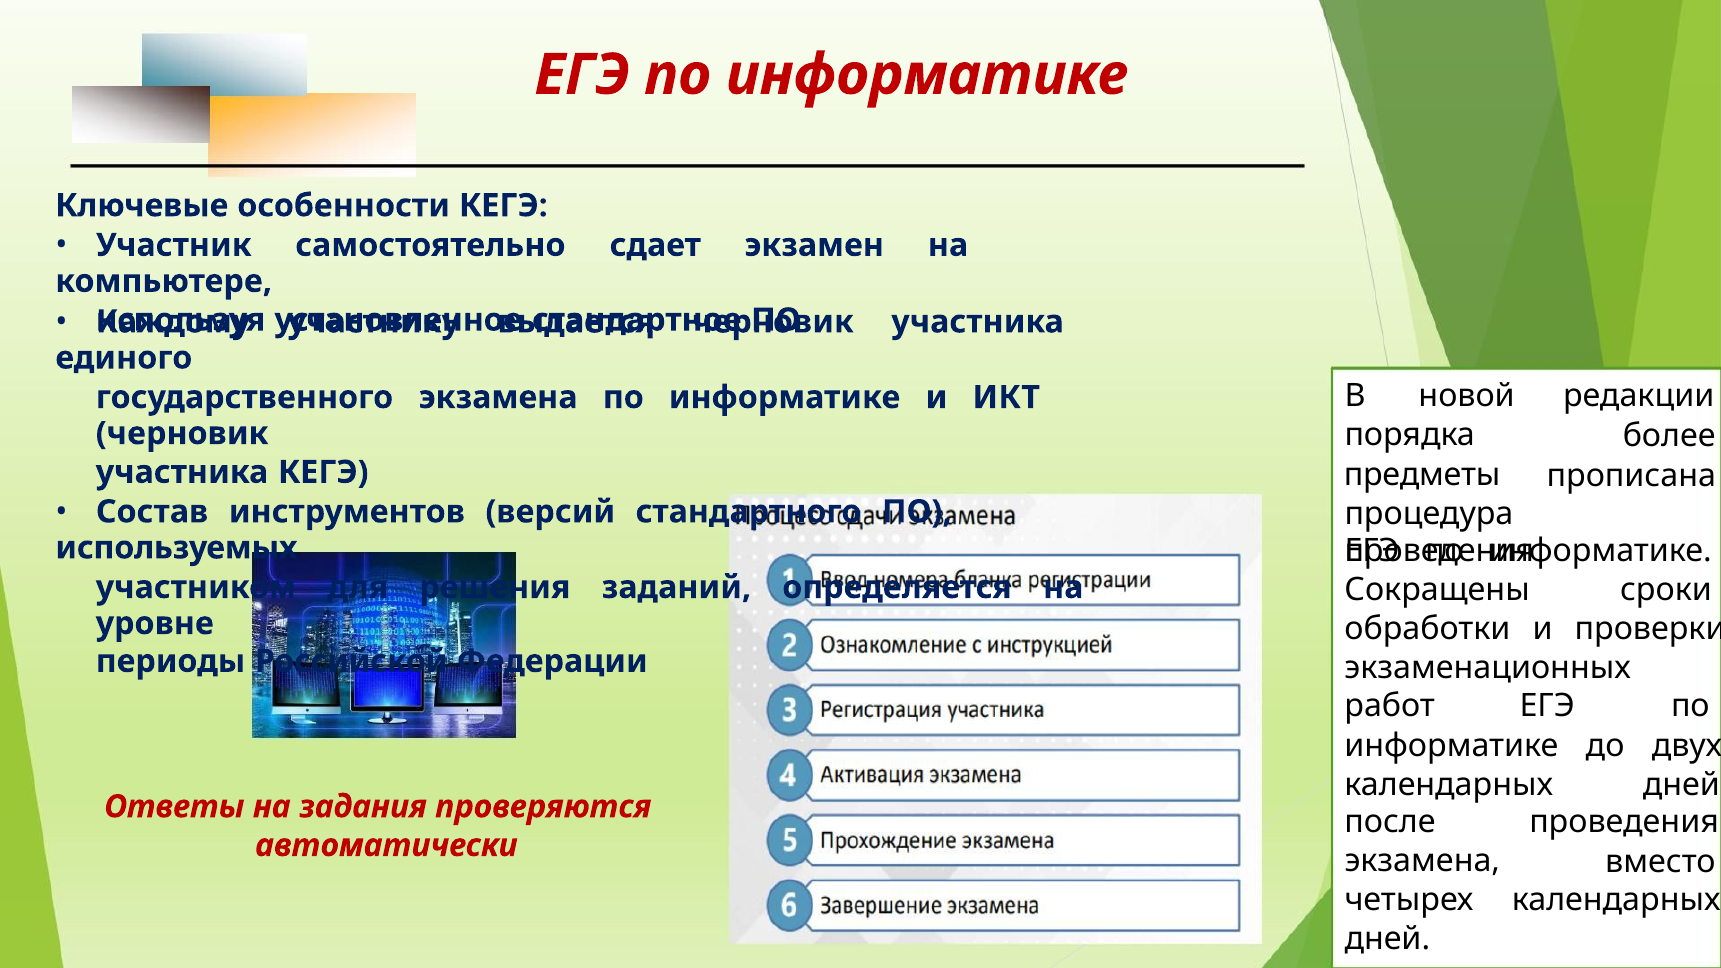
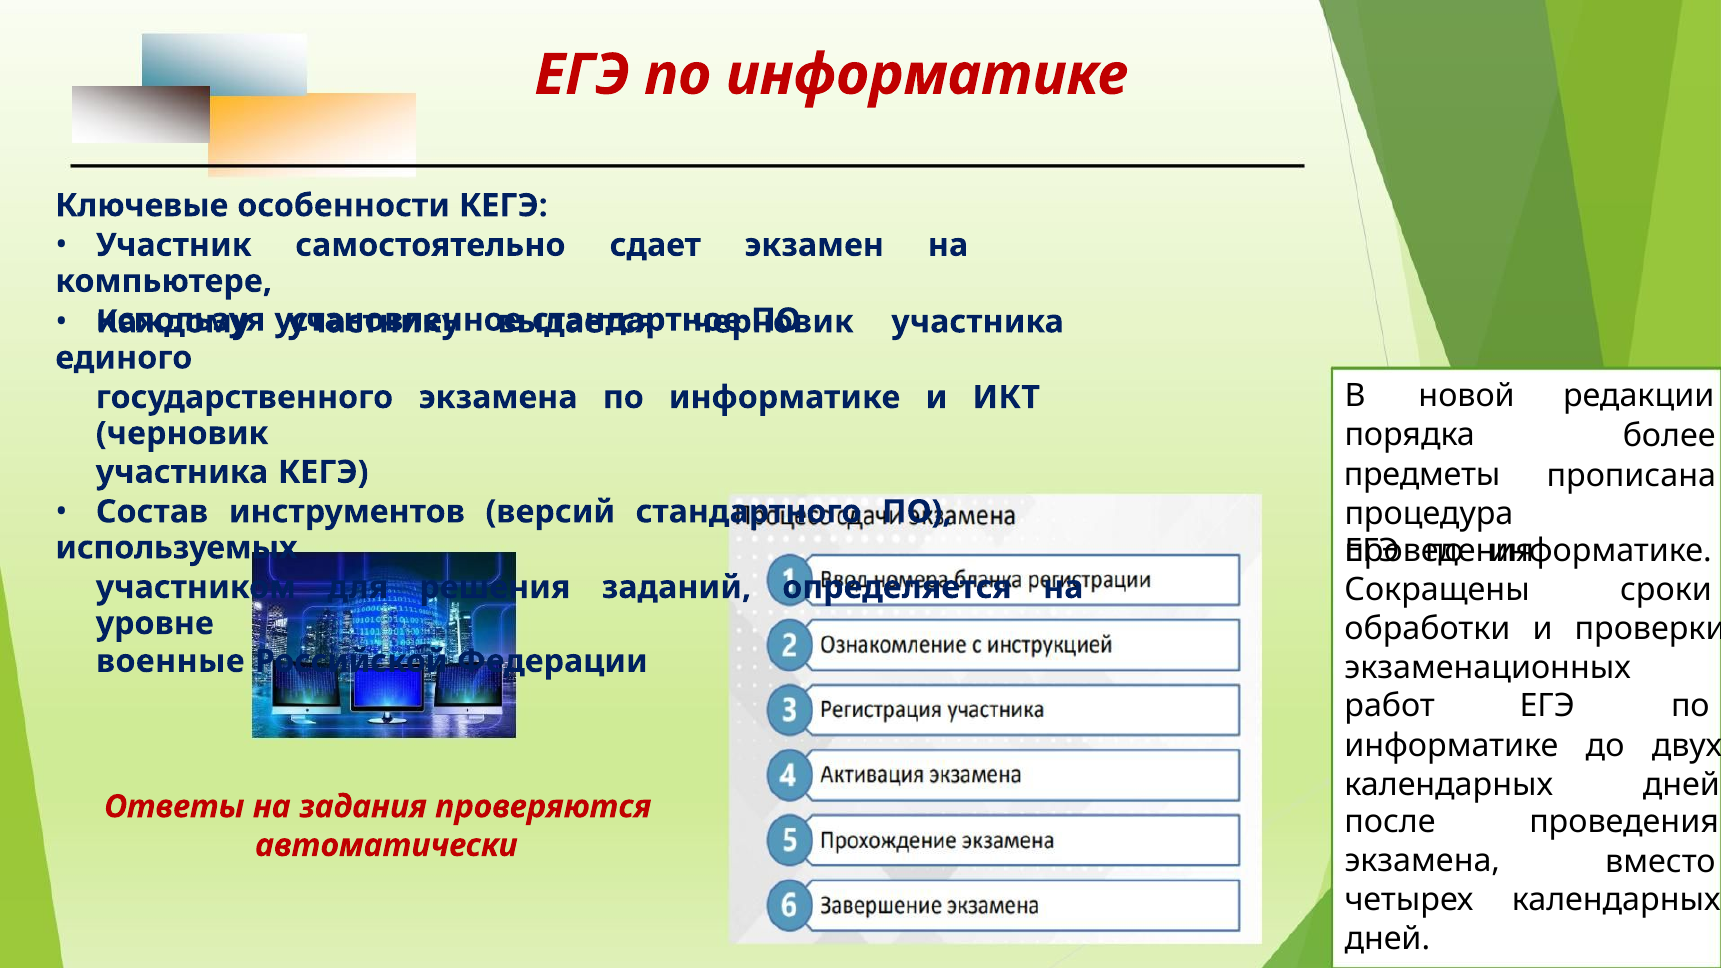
периоды: периоды -> военные
